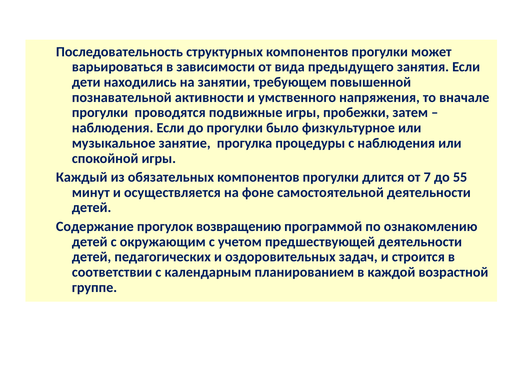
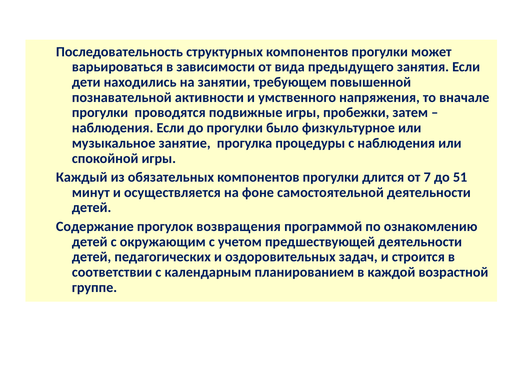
55: 55 -> 51
возвращению: возвращению -> возвращения
